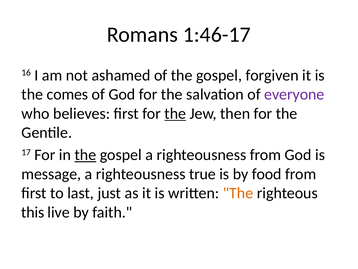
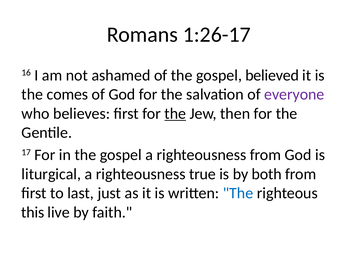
1:46-17: 1:46-17 -> 1:26-17
forgiven: forgiven -> believed
the at (85, 155) underline: present -> none
message: message -> liturgical
food: food -> both
The at (238, 193) colour: orange -> blue
